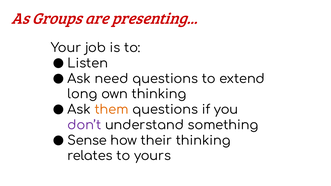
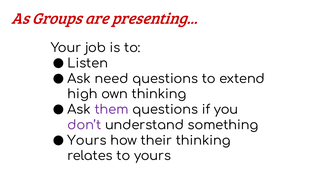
long: long -> high
them colour: orange -> purple
Sense at (87, 141): Sense -> Yours
